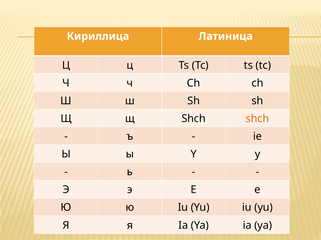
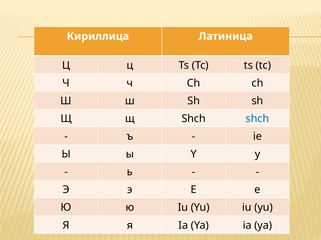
shch at (257, 119) colour: orange -> blue
